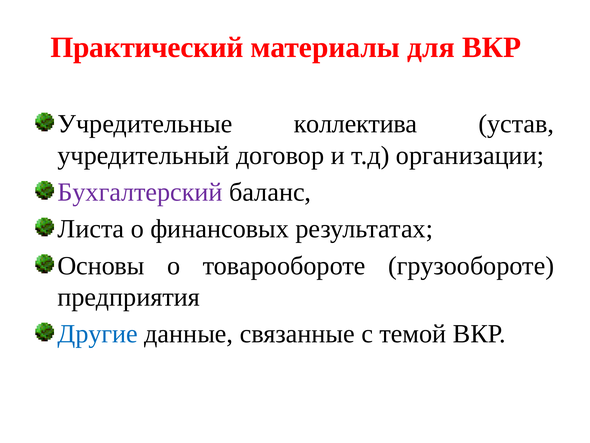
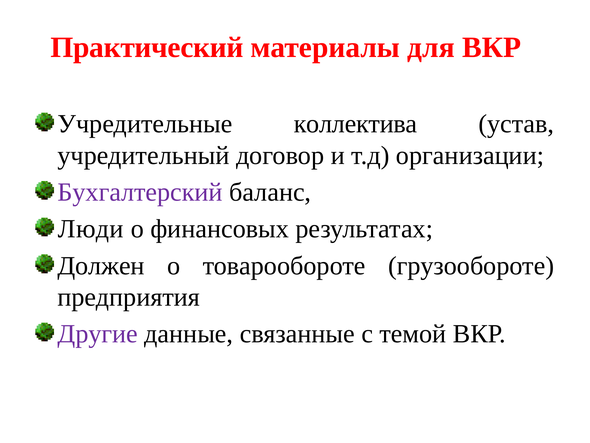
Листа: Листа -> Люди
Основы: Основы -> Должен
Другие colour: blue -> purple
